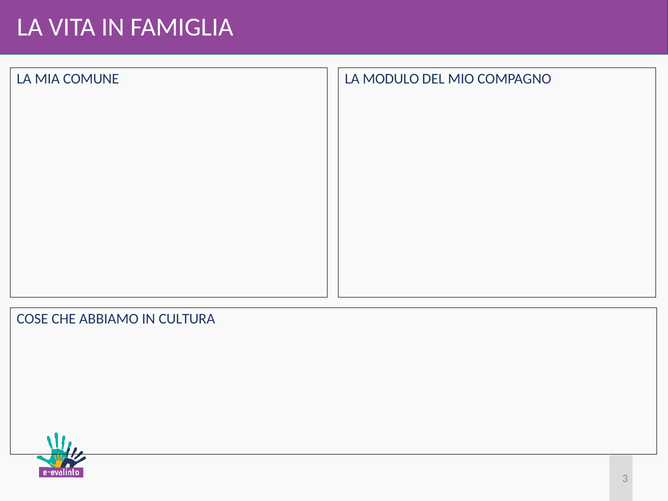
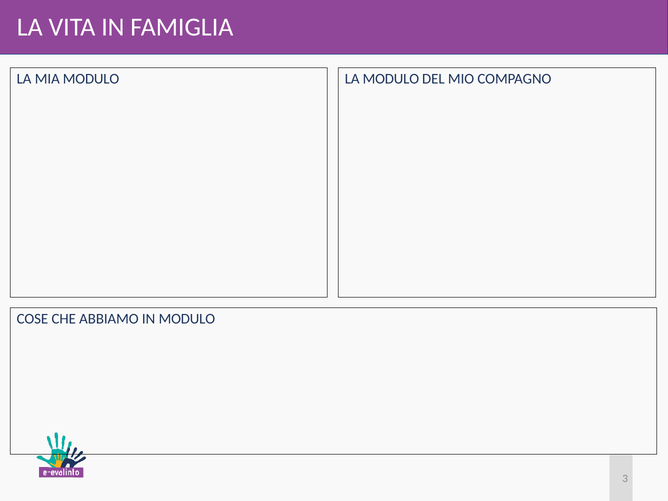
MIA COMUNE: COMUNE -> MODULO
IN CULTURA: CULTURA -> MODULO
